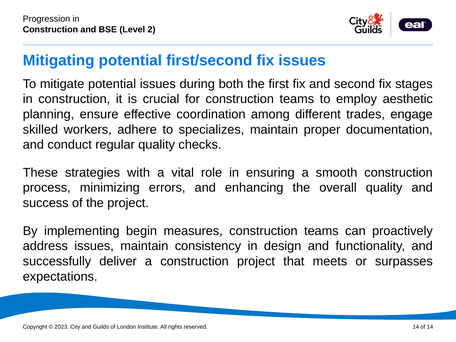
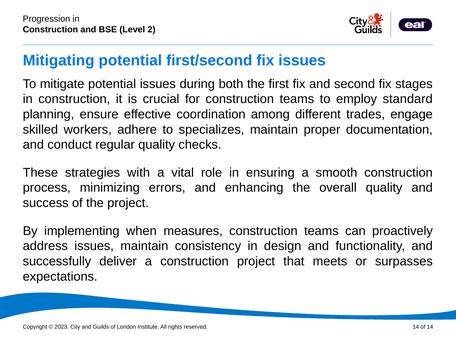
aesthetic: aesthetic -> standard
begin: begin -> when
